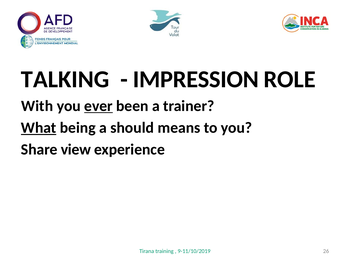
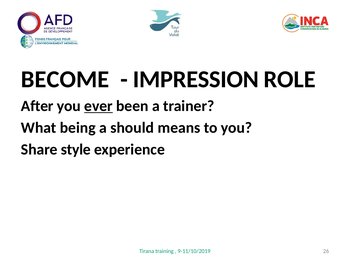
TALKING: TALKING -> BECOME
With: With -> After
What underline: present -> none
view: view -> style
